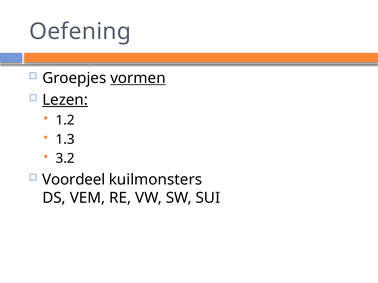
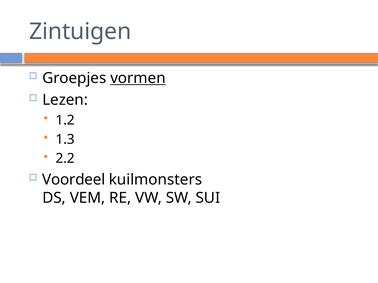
Oefening: Oefening -> Zintuigen
Lezen underline: present -> none
3.2: 3.2 -> 2.2
